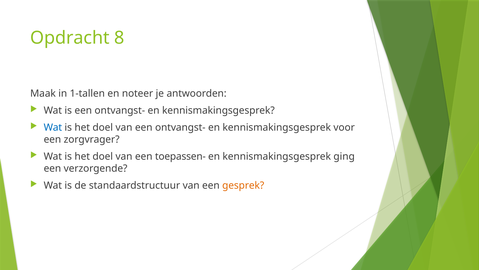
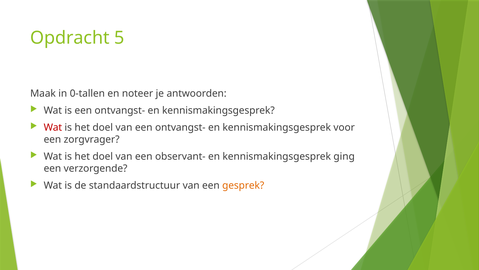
8: 8 -> 5
1-tallen: 1-tallen -> 0-tallen
Wat at (53, 127) colour: blue -> red
toepassen-: toepassen- -> observant-
